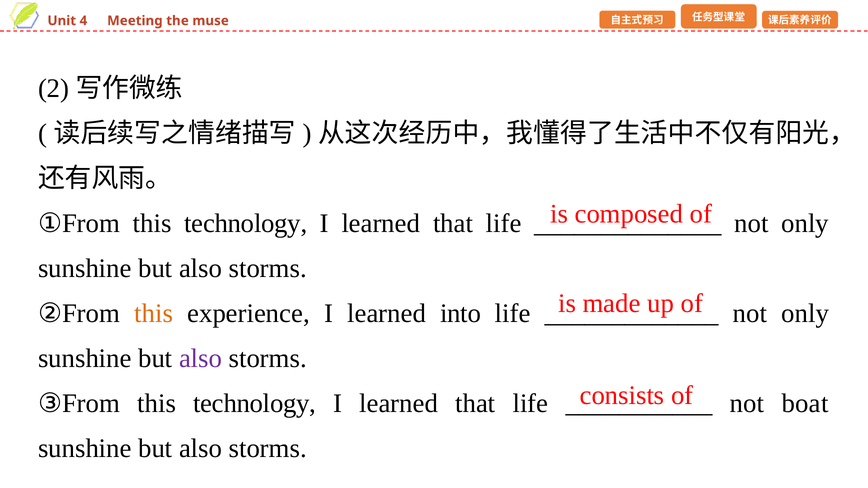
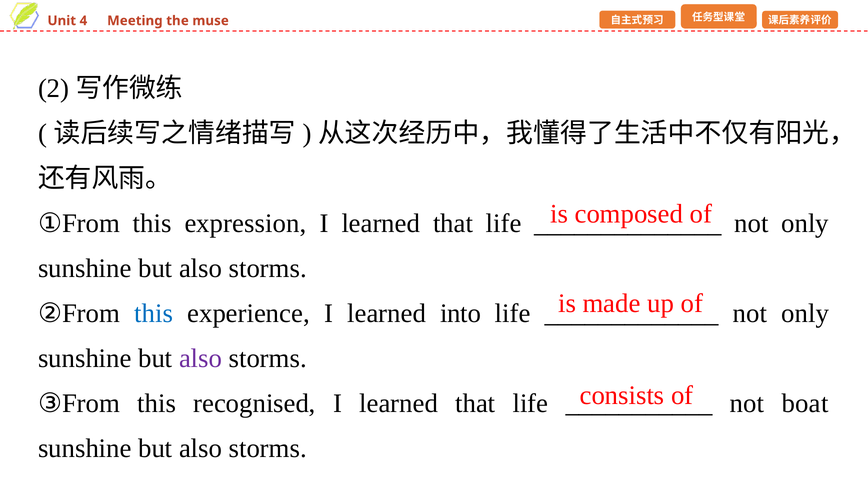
①From this technology: technology -> expression
this at (154, 314) colour: orange -> blue
③From this technology: technology -> recognised
